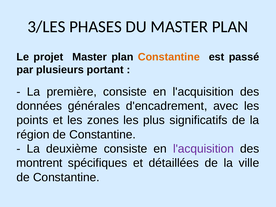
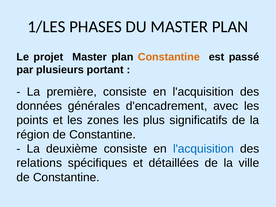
3/LES: 3/LES -> 1/LES
l'acquisition at (203, 149) colour: purple -> blue
montrent: montrent -> relations
